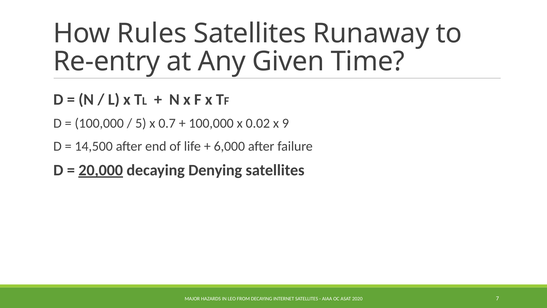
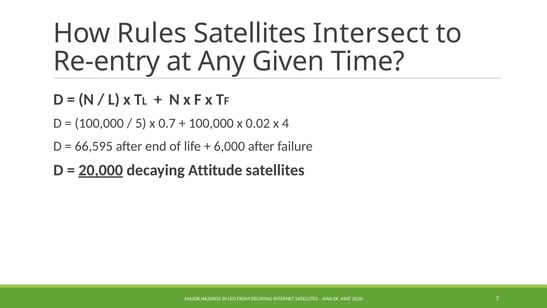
Runaway: Runaway -> Intersect
9: 9 -> 4
14,500: 14,500 -> 66,595
Denying: Denying -> Attitude
